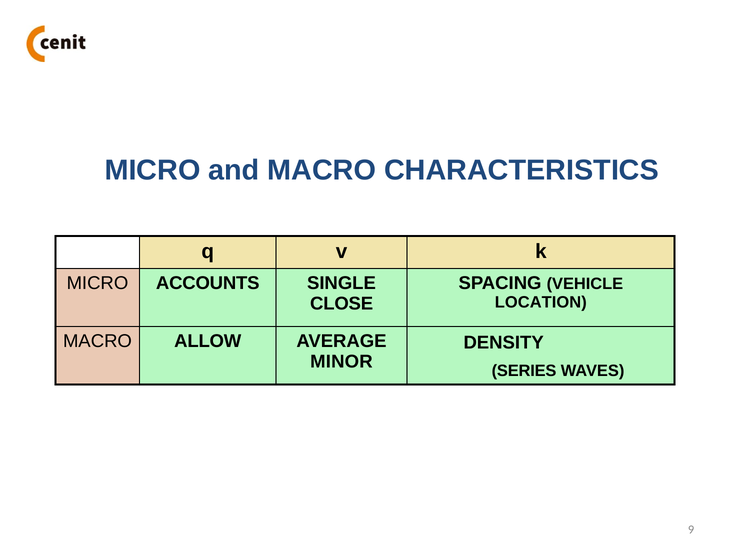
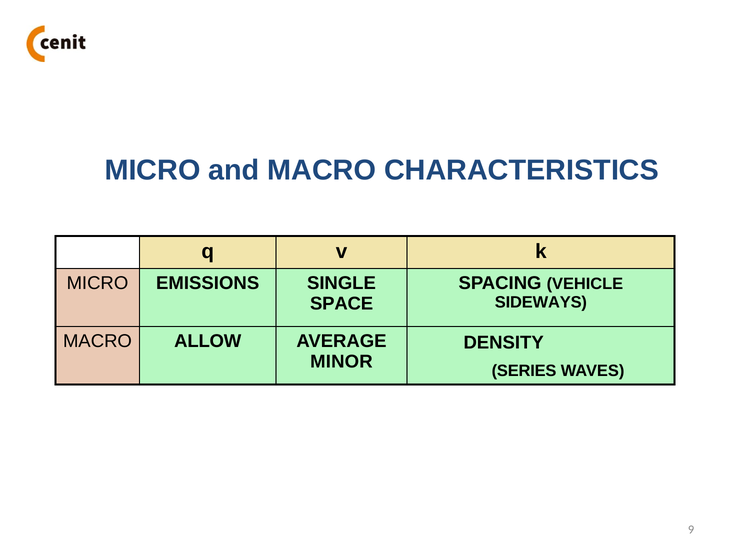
ACCOUNTS: ACCOUNTS -> EMISSIONS
LOCATION: LOCATION -> SIDEWAYS
CLOSE: CLOSE -> SPACE
